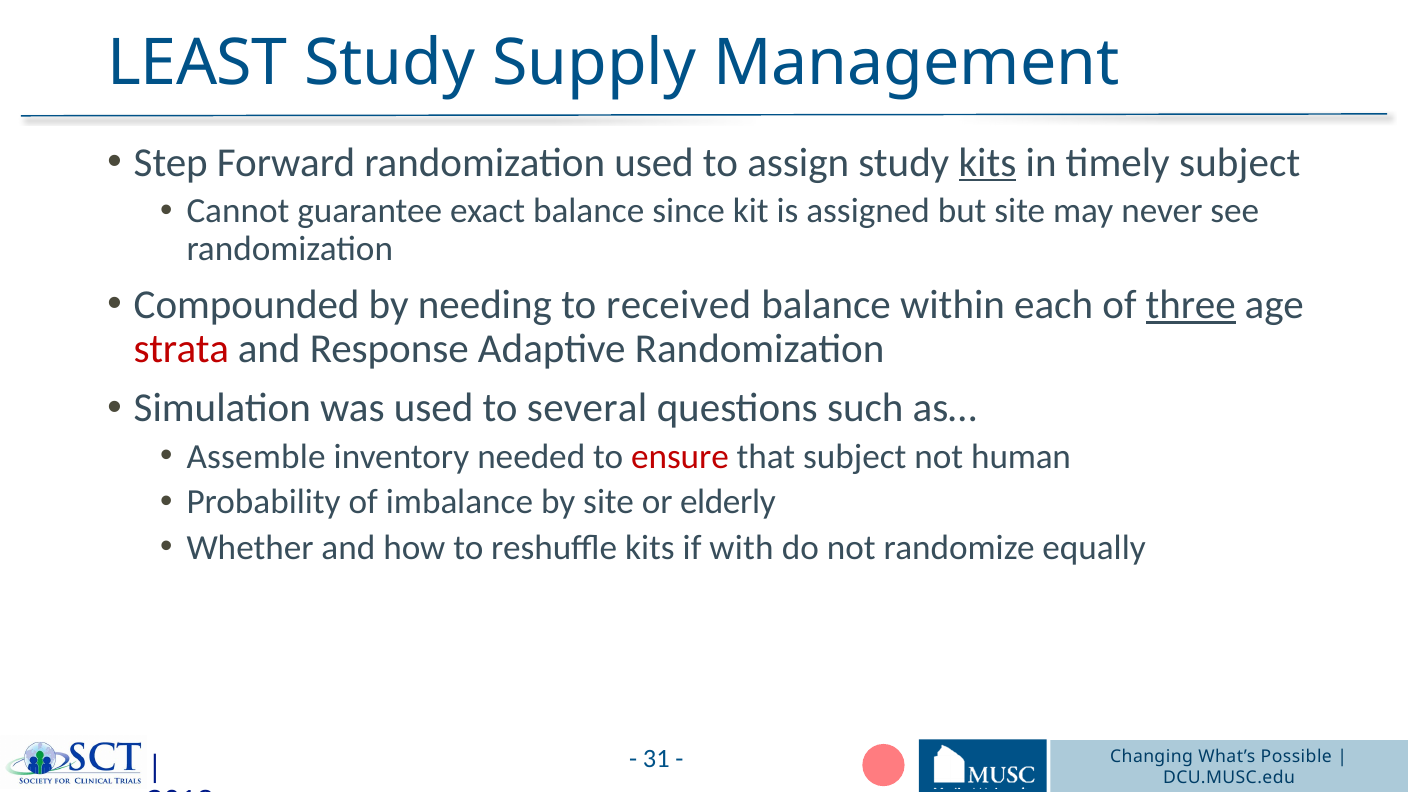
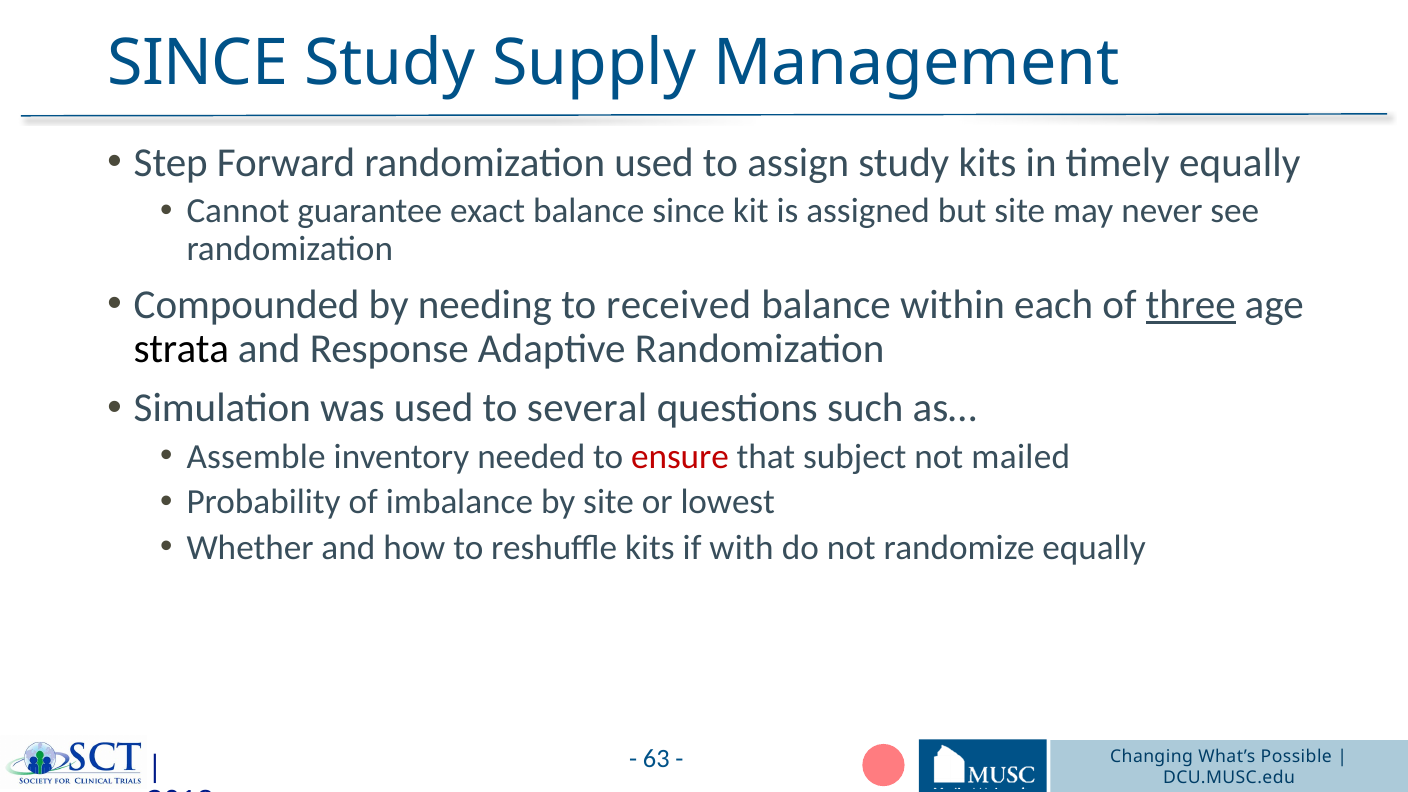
LEAST at (198, 63): LEAST -> SINCE
kits at (987, 162) underline: present -> none
timely subject: subject -> equally
strata colour: red -> black
human: human -> mailed
elderly: elderly -> lowest
31: 31 -> 63
